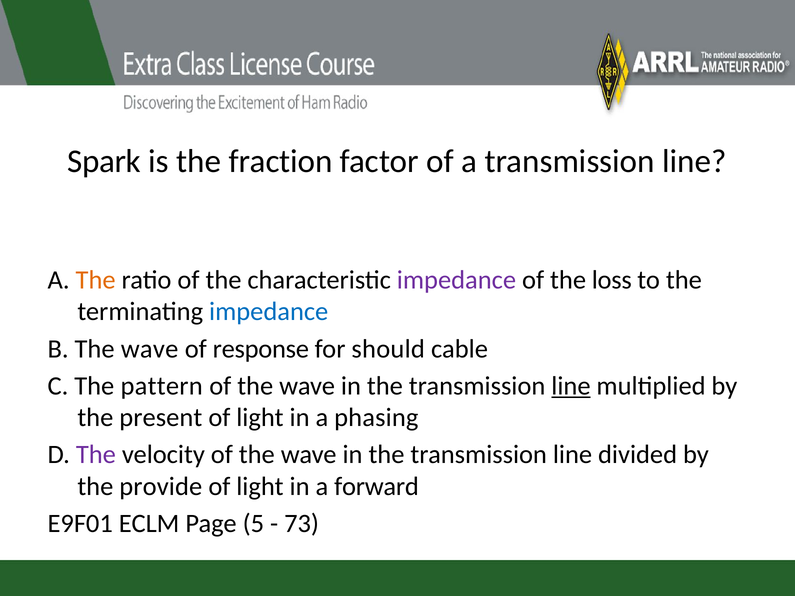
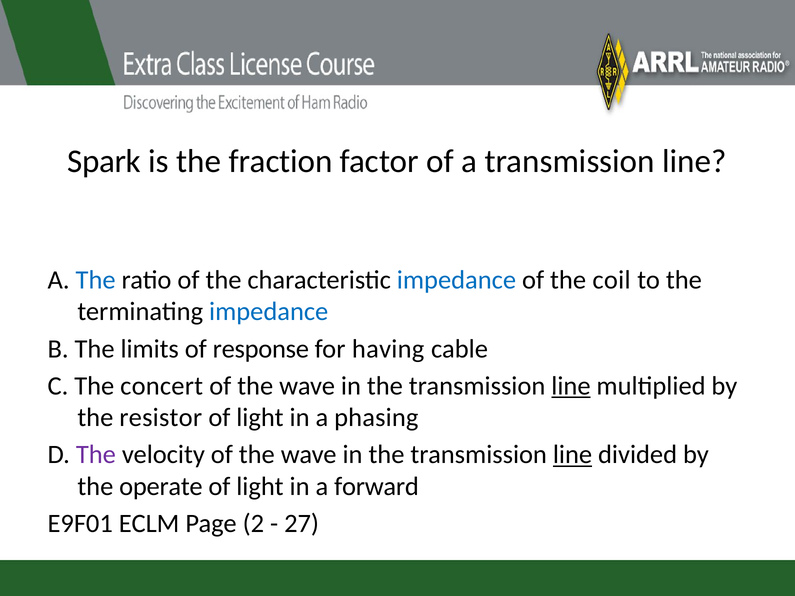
The at (96, 280) colour: orange -> blue
impedance at (456, 280) colour: purple -> blue
loss: loss -> coil
B The wave: wave -> limits
should: should -> having
pattern: pattern -> concert
present: present -> resistor
line at (573, 455) underline: none -> present
provide: provide -> operate
5: 5 -> 2
73: 73 -> 27
